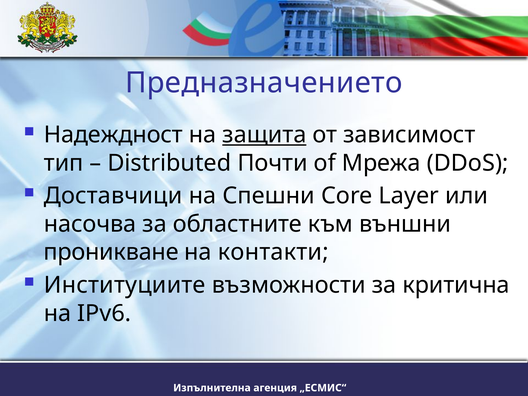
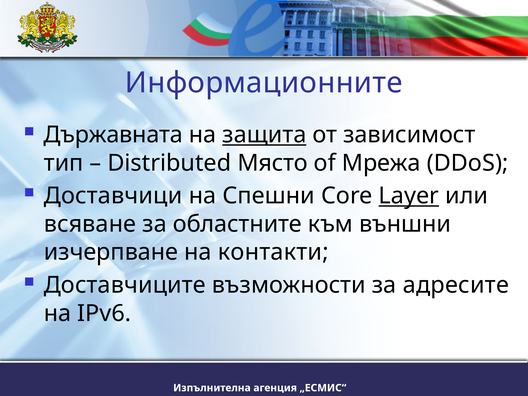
Предназначението: Предназначението -> Информационните
Надеждност: Надеждност -> Държавната
Почти: Почти -> Място
Layer underline: none -> present
насочва: насочва -> всяване
проникване: проникване -> изчерпване
Институциите: Институциите -> Доставчиците
критична: критична -> адресите
